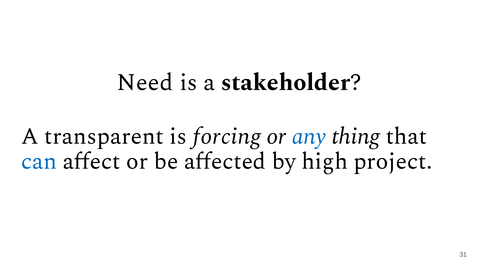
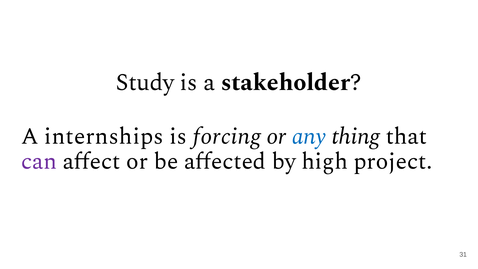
Need: Need -> Study
transparent: transparent -> internships
can colour: blue -> purple
